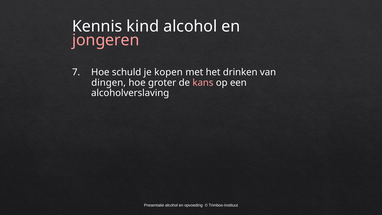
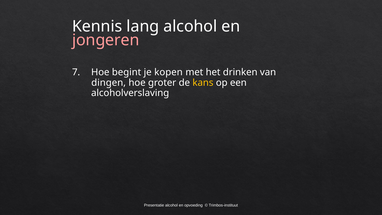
kind: kind -> lang
schuld: schuld -> begint
kans colour: pink -> yellow
